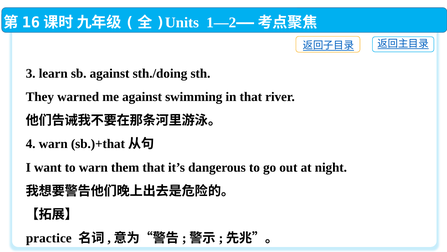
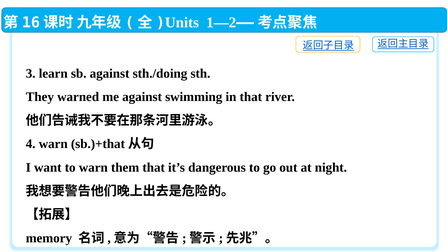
practice: practice -> memory
